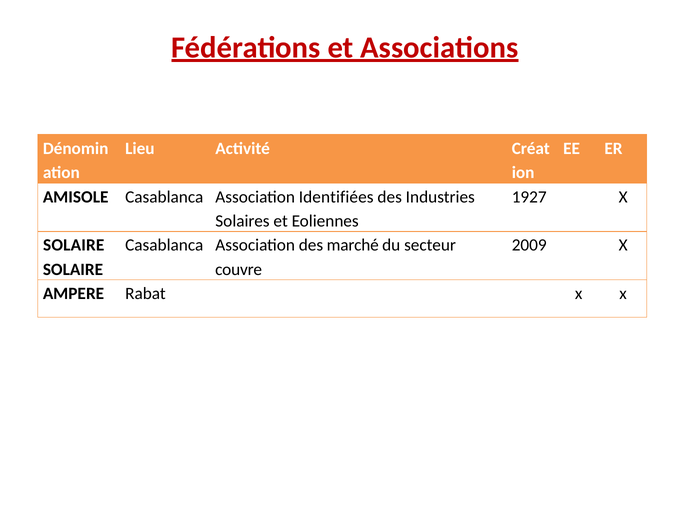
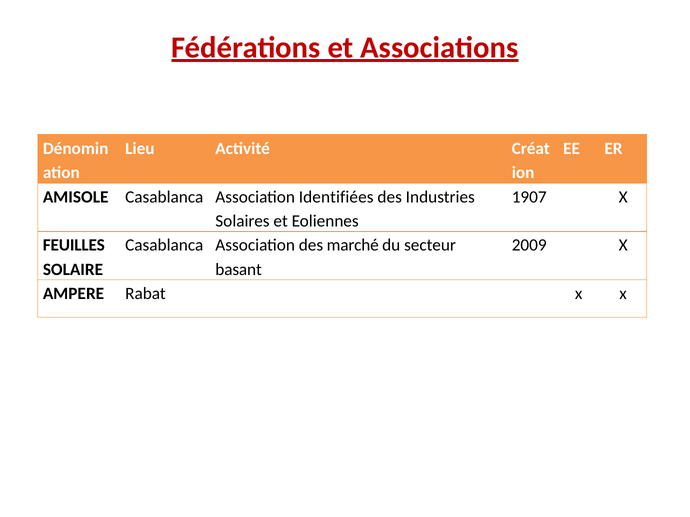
1927: 1927 -> 1907
SOLAIRE at (74, 246): SOLAIRE -> FEUILLES
couvre: couvre -> basant
